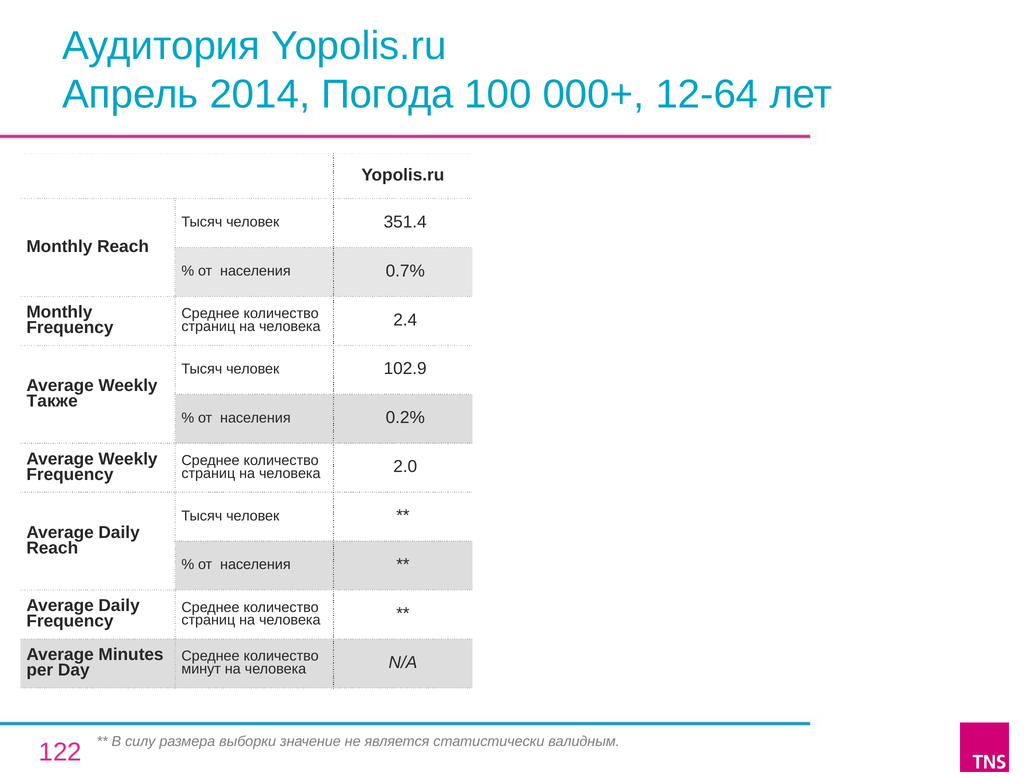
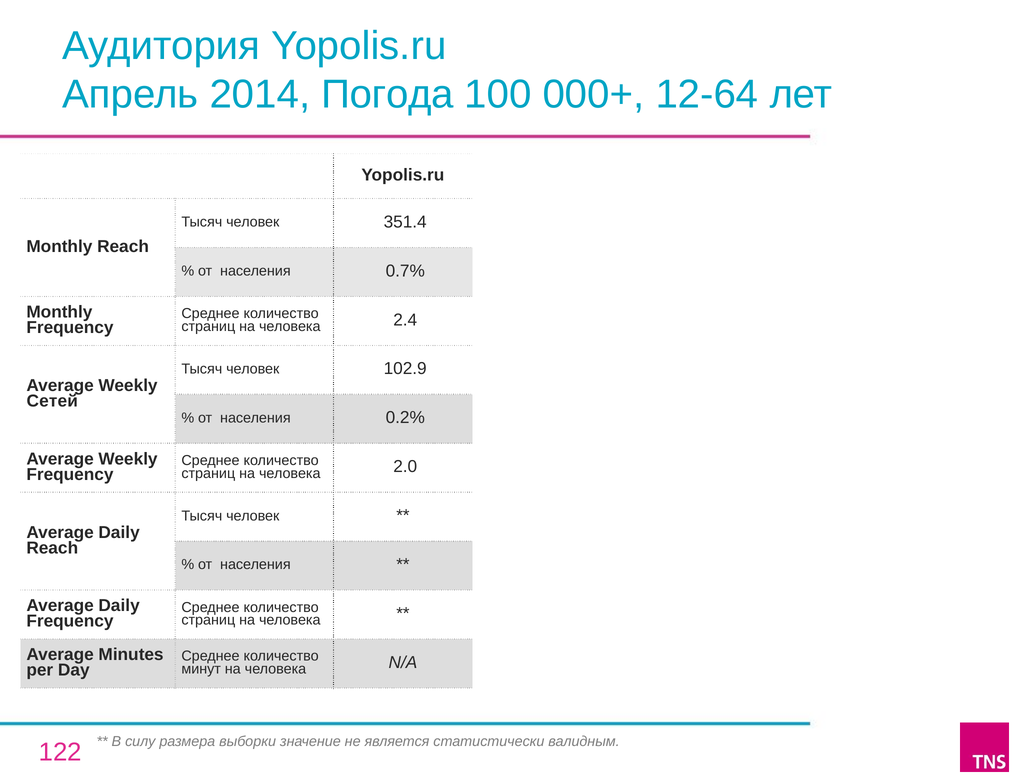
Также: Также -> Сетей
